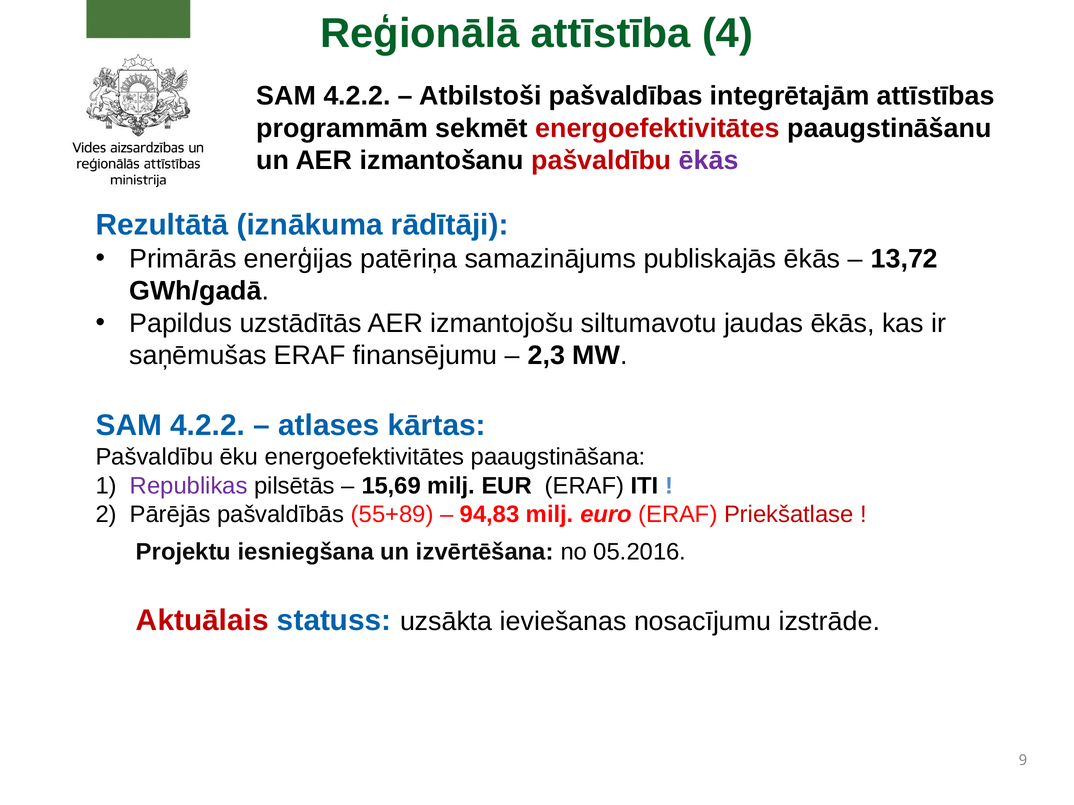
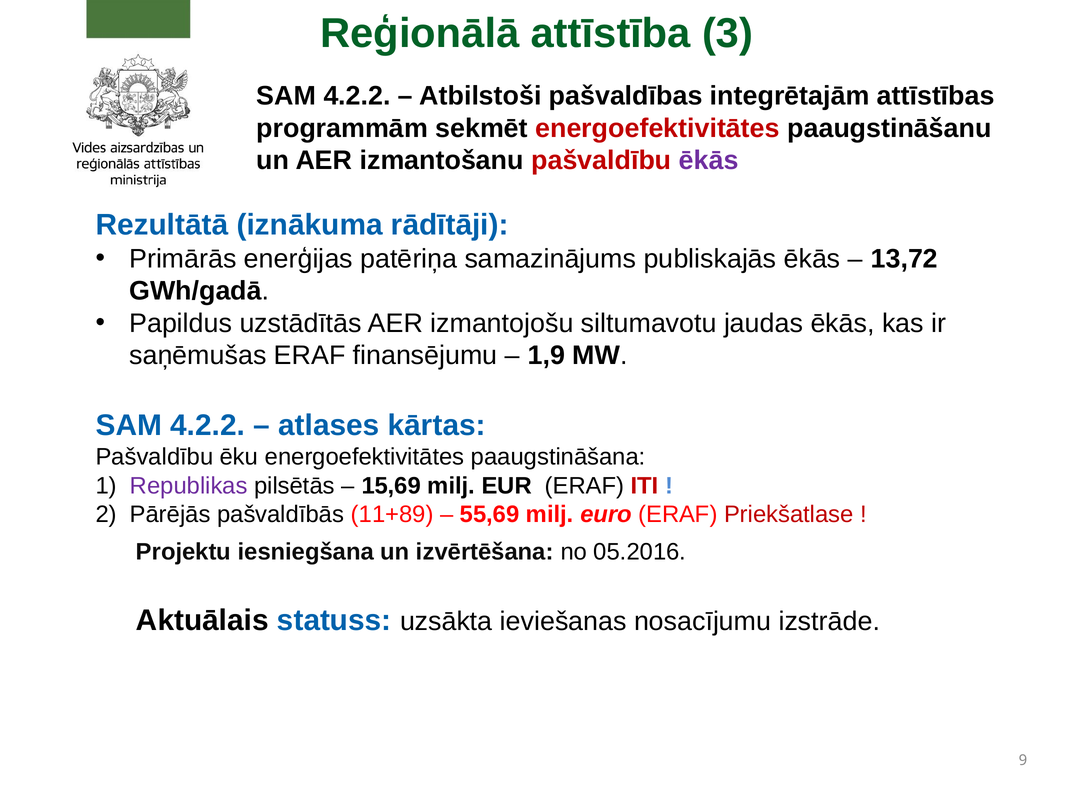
4: 4 -> 3
2,3: 2,3 -> 1,9
ITI colour: black -> red
55+89: 55+89 -> 11+89
94,83: 94,83 -> 55,69
Aktuālais colour: red -> black
